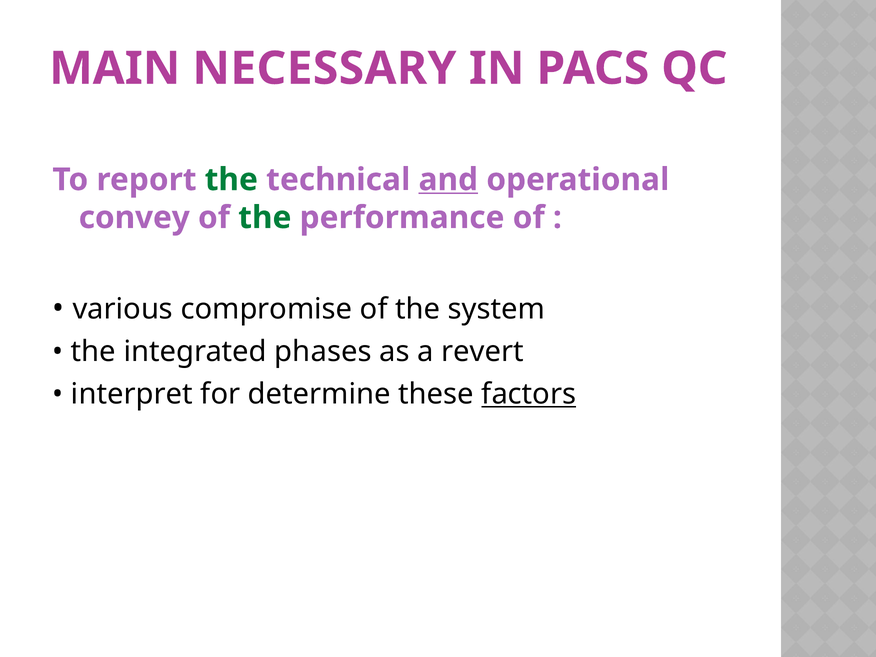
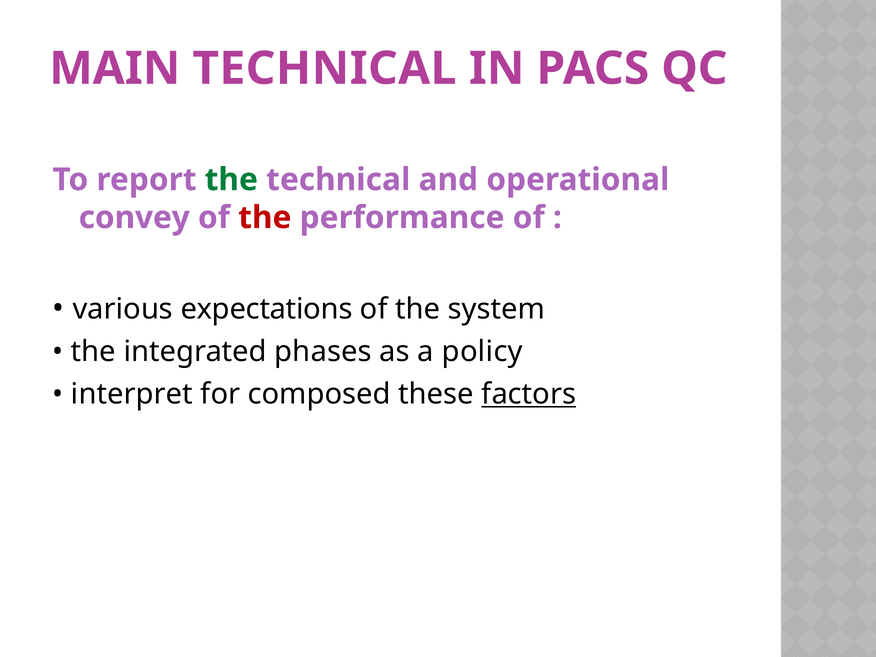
MAIN NECESSARY: NECESSARY -> TECHNICAL
and underline: present -> none
the at (265, 218) colour: green -> red
compromise: compromise -> expectations
revert: revert -> policy
determine: determine -> composed
